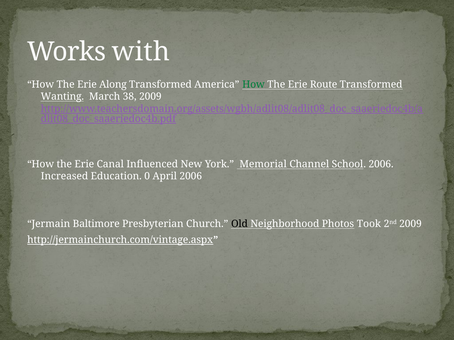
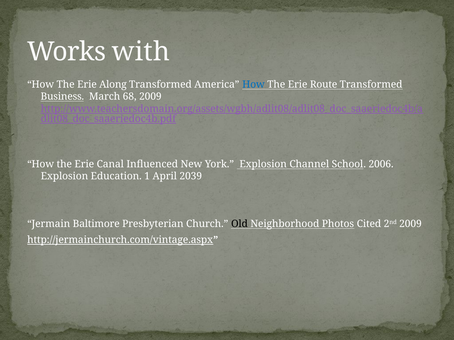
How at (254, 85) colour: green -> blue
Wanting: Wanting -> Business
38: 38 -> 68
York Memorial: Memorial -> Explosion
Increased at (64, 177): Increased -> Explosion
0: 0 -> 1
April 2006: 2006 -> 2039
Took: Took -> Cited
